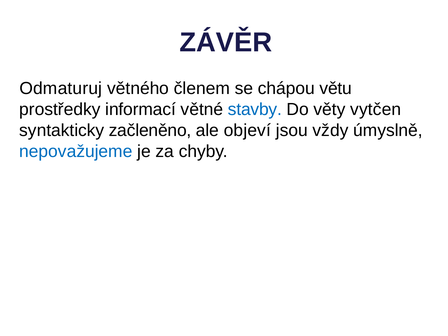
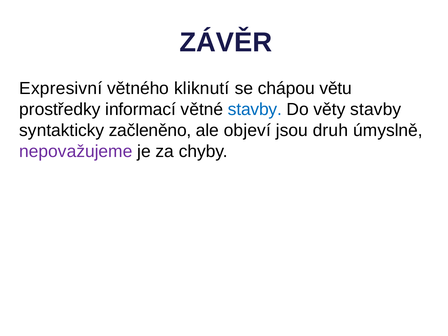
Odmaturuj: Odmaturuj -> Expresivní
členem: členem -> kliknutí
věty vytčen: vytčen -> stavby
vždy: vždy -> druh
nepovažujeme colour: blue -> purple
